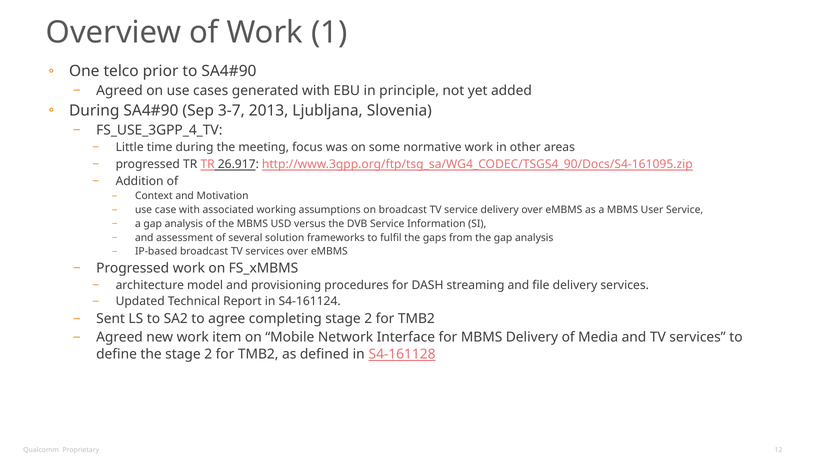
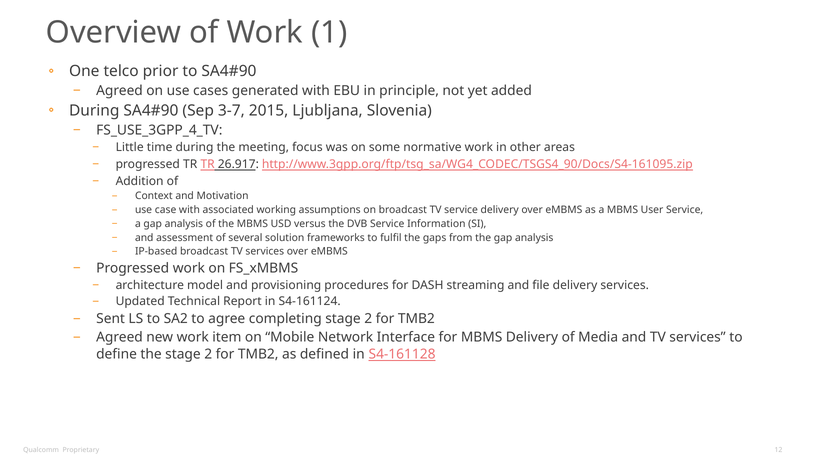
2013: 2013 -> 2015
